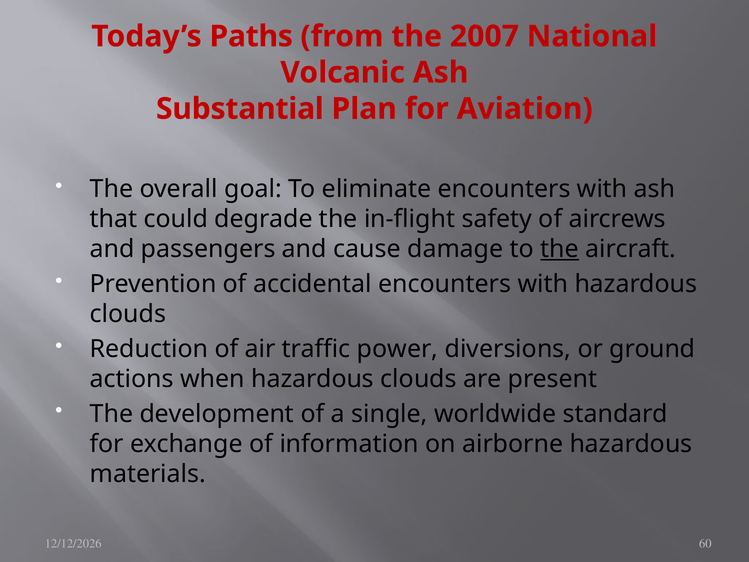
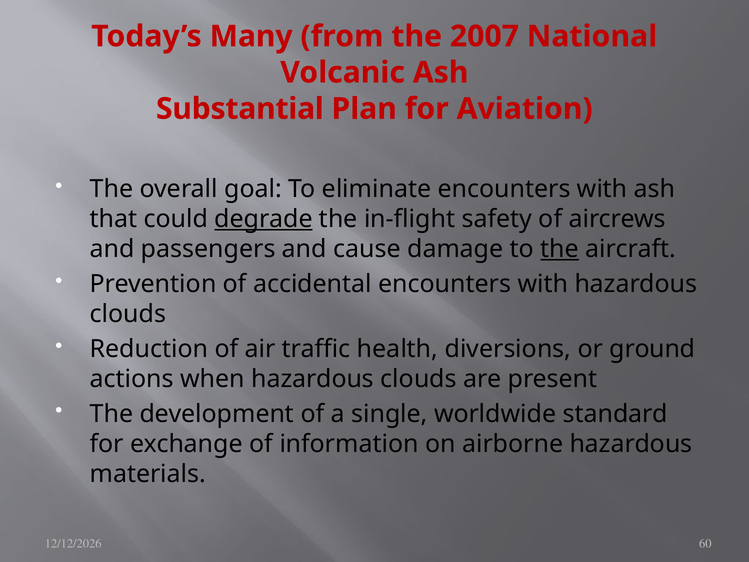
Paths: Paths -> Many
degrade underline: none -> present
power: power -> health
